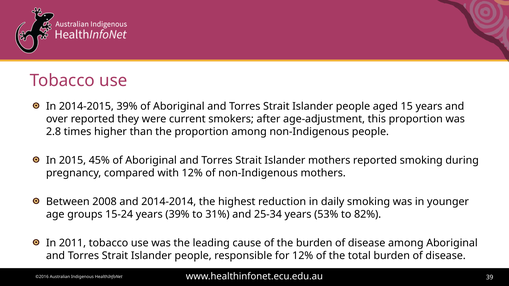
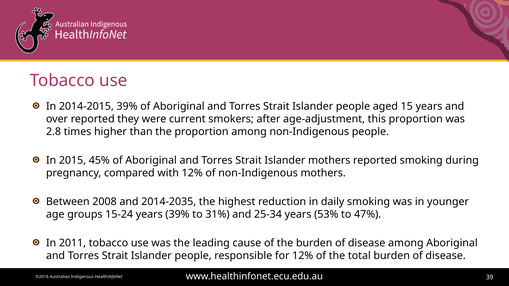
2014-2014: 2014-2014 -> 2014-2035
82%: 82% -> 47%
